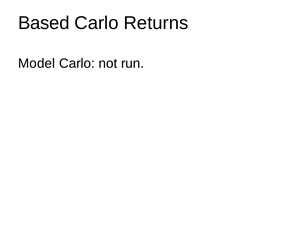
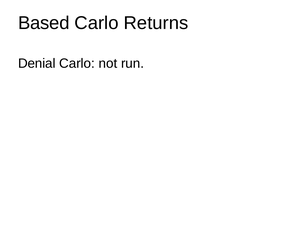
Model: Model -> Denial
